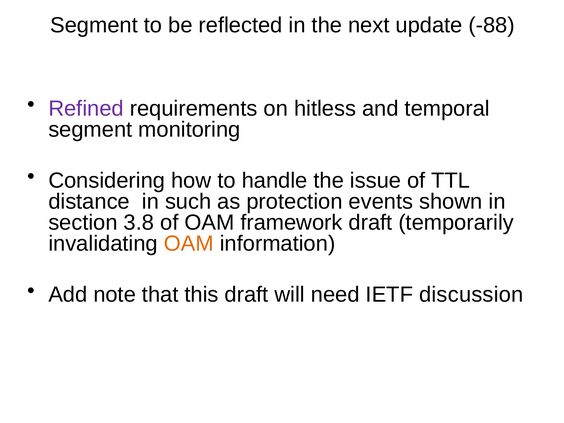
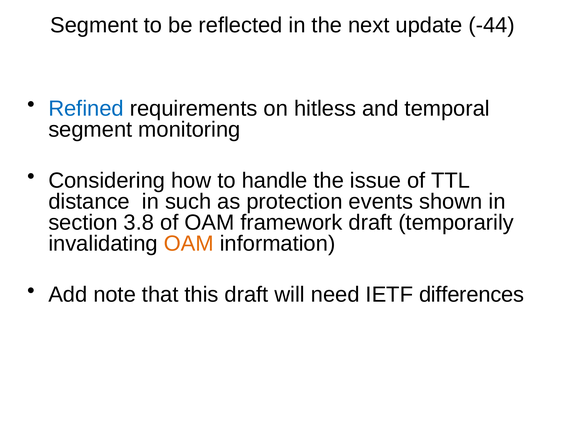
-88: -88 -> -44
Refined colour: purple -> blue
discussion: discussion -> differences
